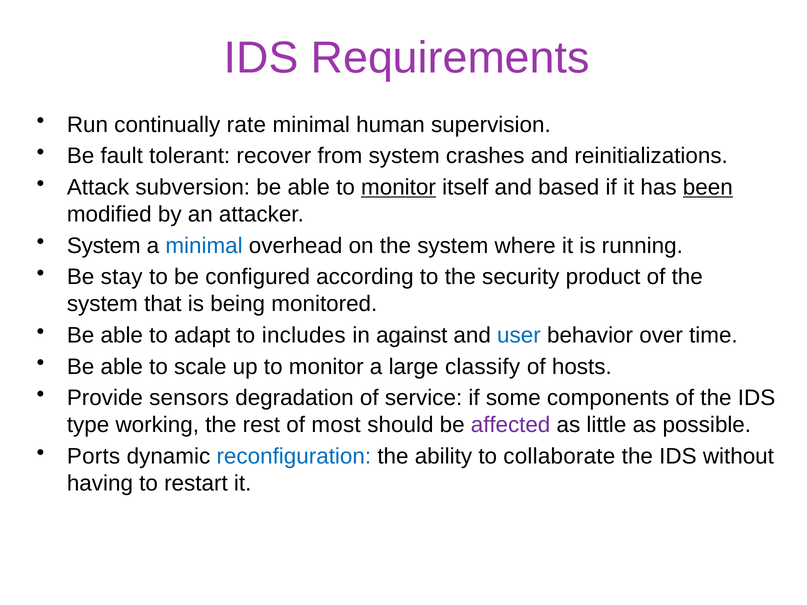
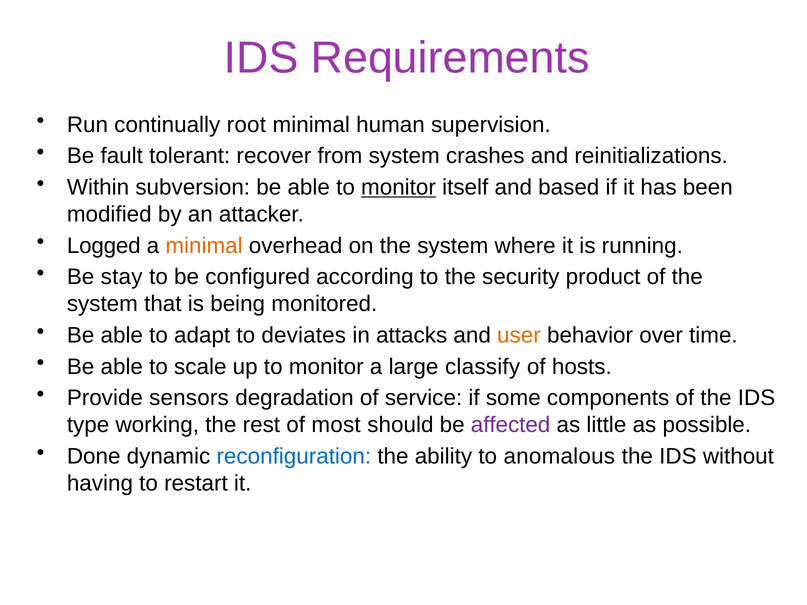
rate: rate -> root
Attack: Attack -> Within
been underline: present -> none
System at (104, 246): System -> Logged
minimal at (204, 246) colour: blue -> orange
includes: includes -> deviates
against: against -> attacks
user colour: blue -> orange
Ports: Ports -> Done
collaborate: collaborate -> anomalous
